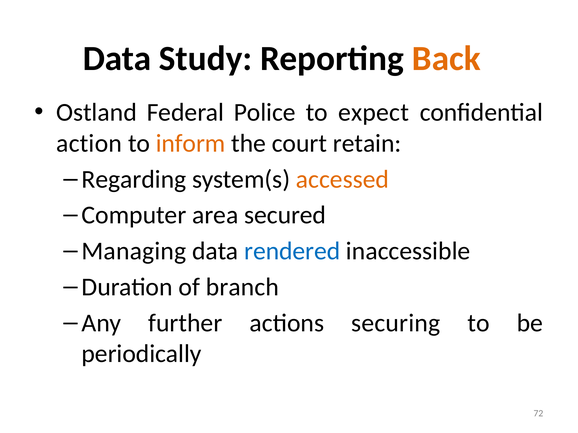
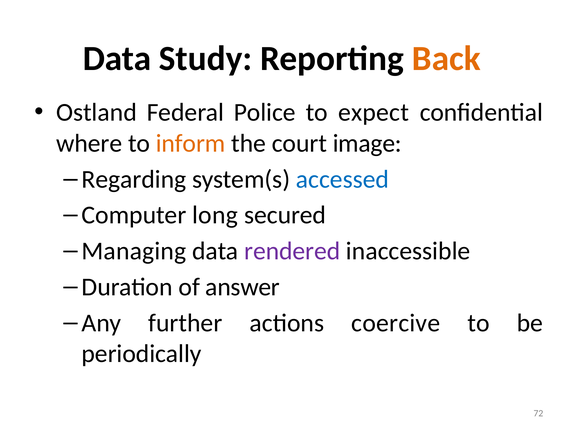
action: action -> where
retain: retain -> image
accessed colour: orange -> blue
area: area -> long
rendered colour: blue -> purple
branch: branch -> answer
securing: securing -> coercive
